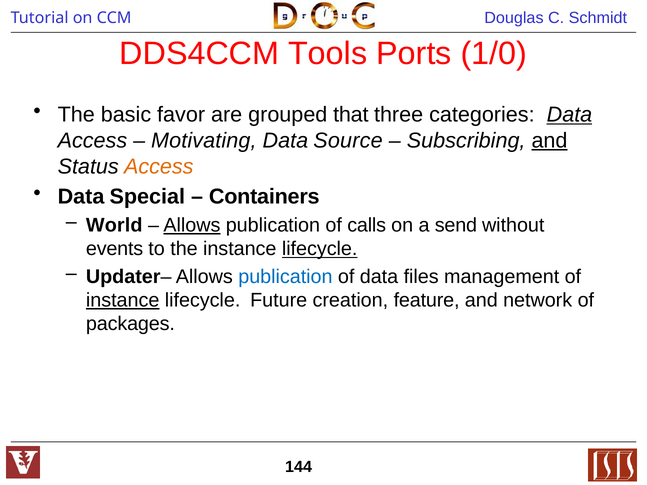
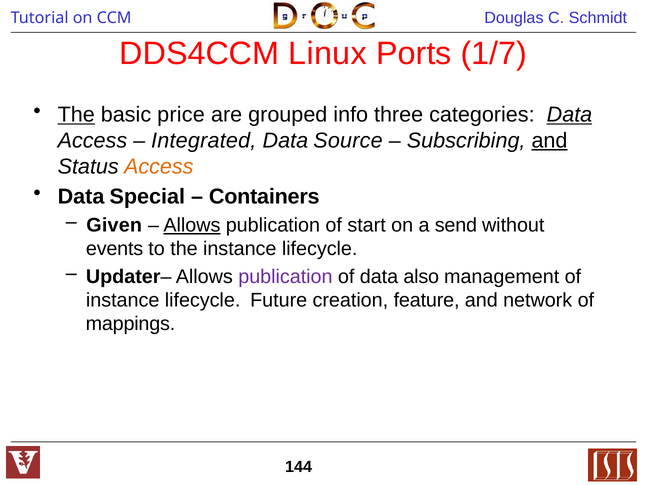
Tools: Tools -> Linux
1/0: 1/0 -> 1/7
The at (76, 115) underline: none -> present
favor: favor -> price
that: that -> info
Motivating: Motivating -> Integrated
World: World -> Given
calls: calls -> start
lifecycle at (320, 249) underline: present -> none
publication at (285, 277) colour: blue -> purple
files: files -> also
instance at (123, 300) underline: present -> none
packages: packages -> mappings
